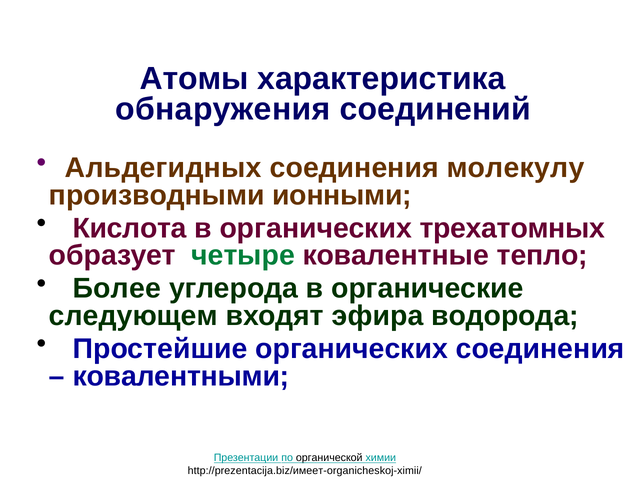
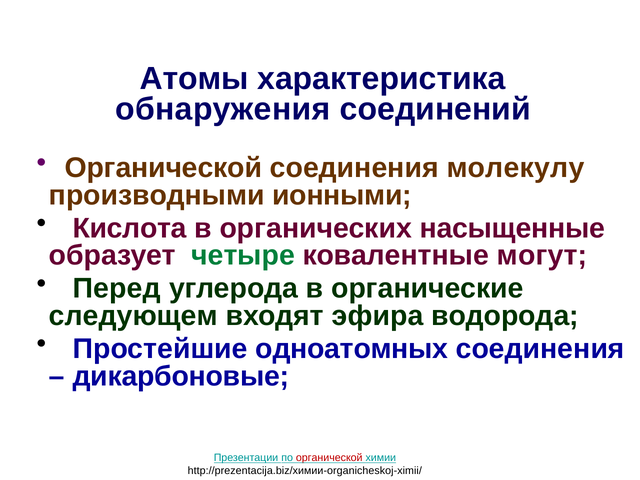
Альдегидных at (163, 168): Альдегидных -> Органической
трехатомных: трехатомных -> насыщенные
тепло: тепло -> могут
Более: Более -> Перед
Простейшие органических: органических -> одноатомных
ковалентными: ковалентными -> дикарбоновые
органической at (329, 458) colour: black -> red
http://prezentacija.biz/имеет-organicheskoj-ximii/: http://prezentacija.biz/имеет-organicheskoj-ximii/ -> http://prezentacija.biz/химии-organicheskoj-ximii/
